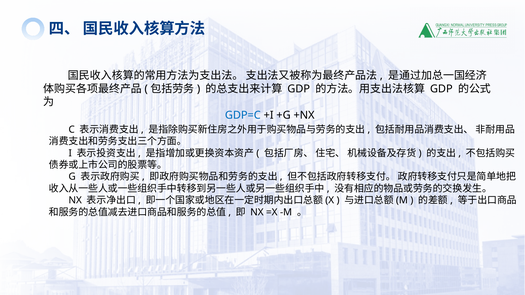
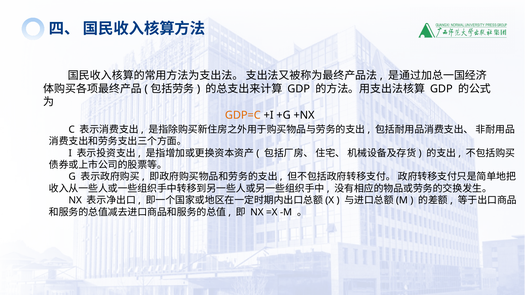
GDP=C colour: blue -> orange
